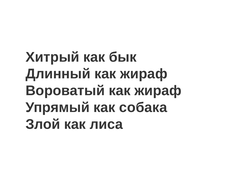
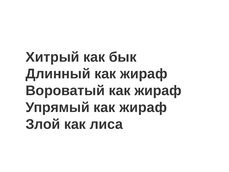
Упрямый как собака: собака -> жираф
